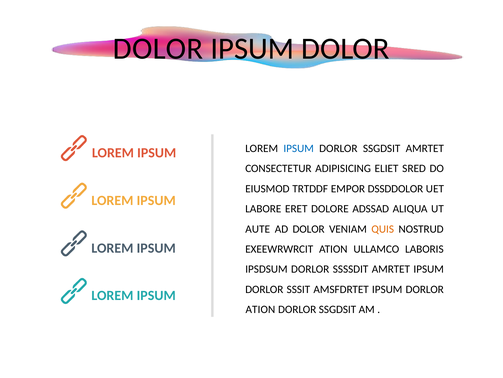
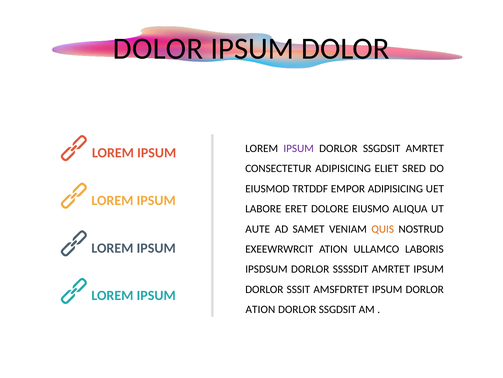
IPSUM at (299, 148) colour: blue -> purple
EMPOR DSSDDOLOR: DSSDDOLOR -> ADIPISICING
ADSSAD: ADSSAD -> EIUSMO
AD DOLOR: DOLOR -> SAMET
